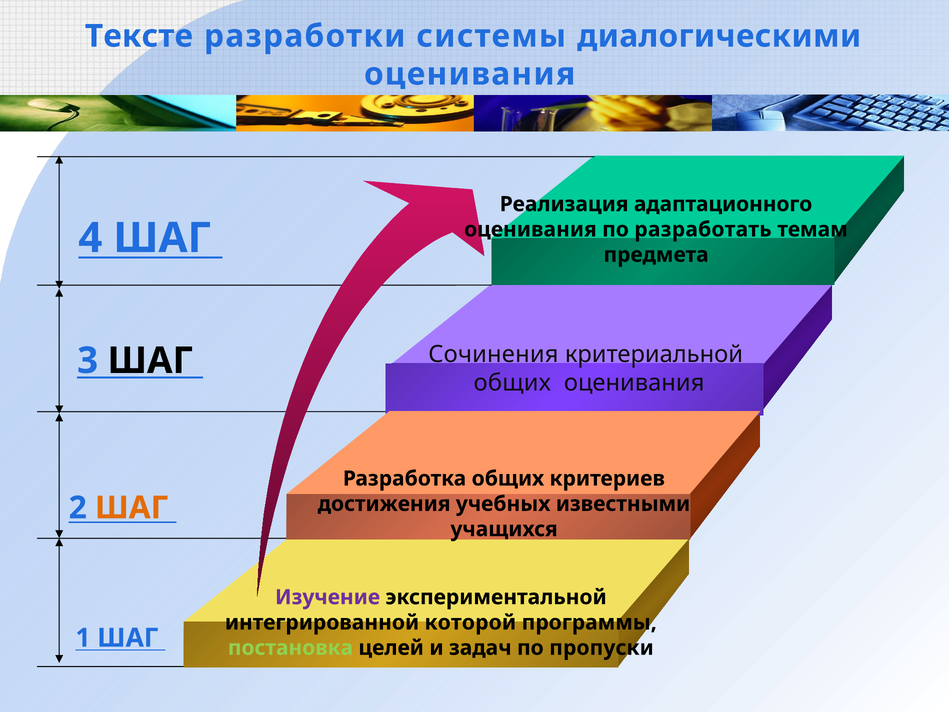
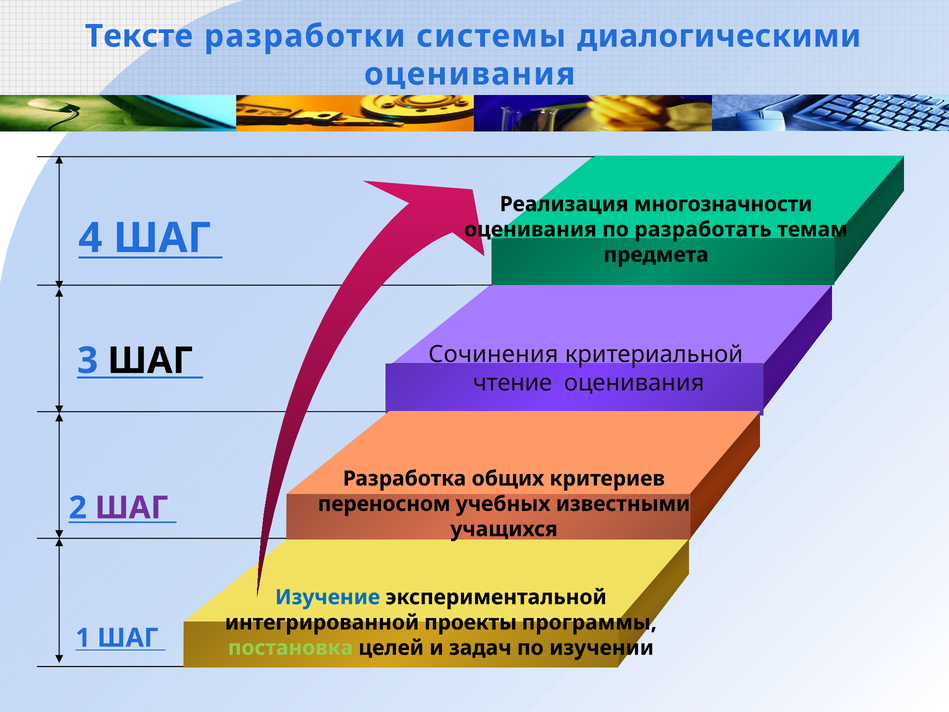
адаптационного: адаптационного -> многозначности
общих at (512, 383): общих -> чтение
достижения: достижения -> переносном
ШАГ at (132, 508) colour: orange -> purple
Изучение colour: purple -> blue
которой: которой -> проекты
пропуски: пропуски -> изучении
